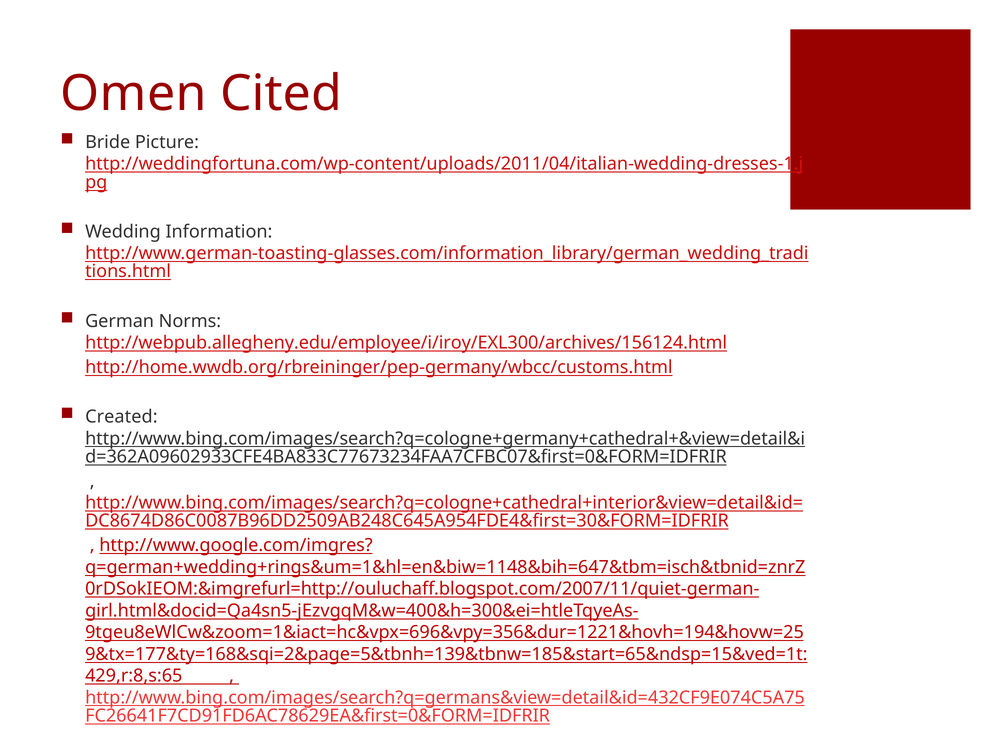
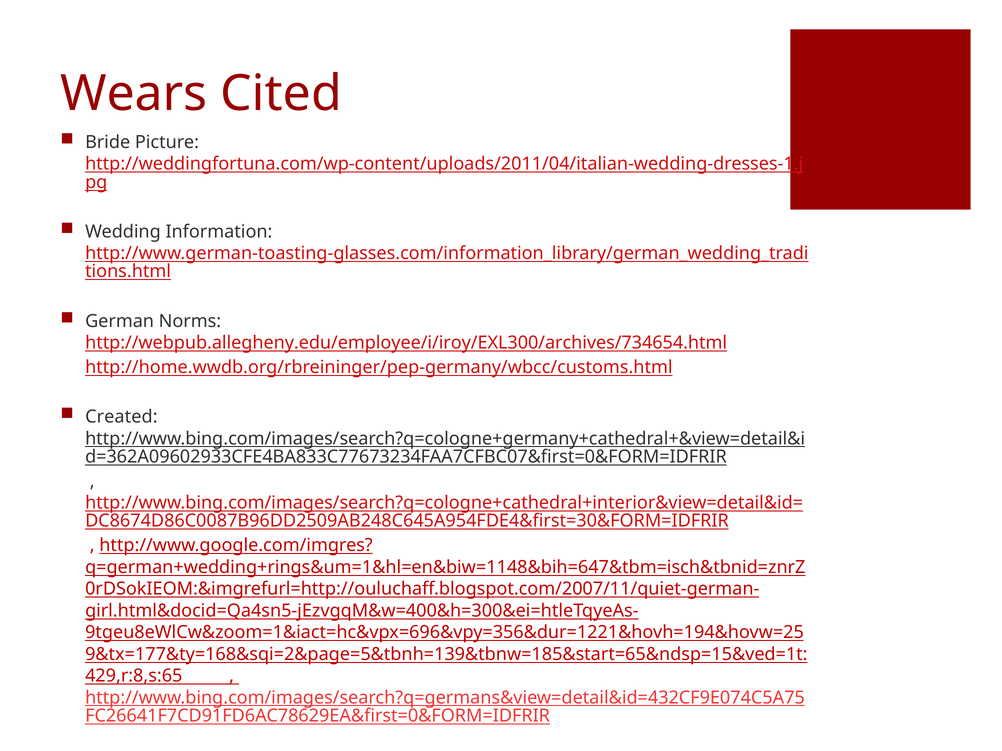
Omen: Omen -> Wears
http://webpub.allegheny.edu/employee/i/iroy/EXL300/archives/156124.html: http://webpub.allegheny.edu/employee/i/iroy/EXL300/archives/156124.html -> http://webpub.allegheny.edu/employee/i/iroy/EXL300/archives/734654.html
